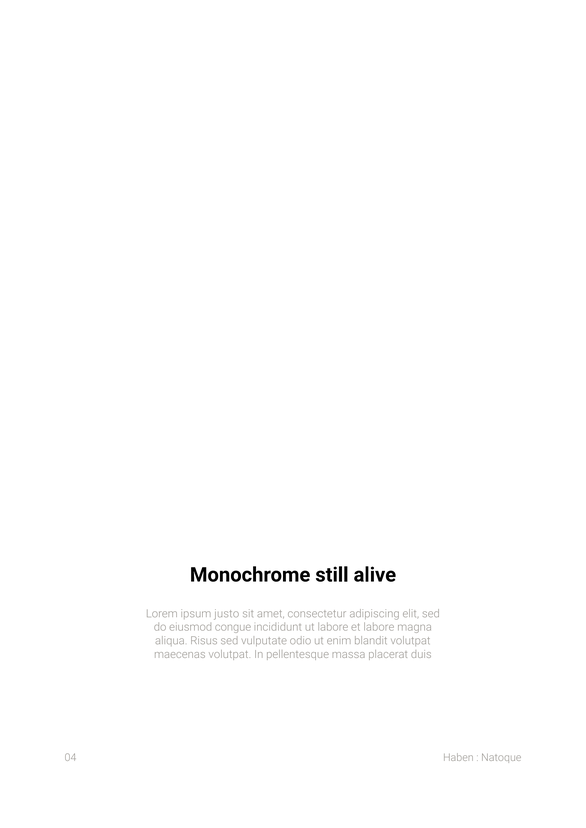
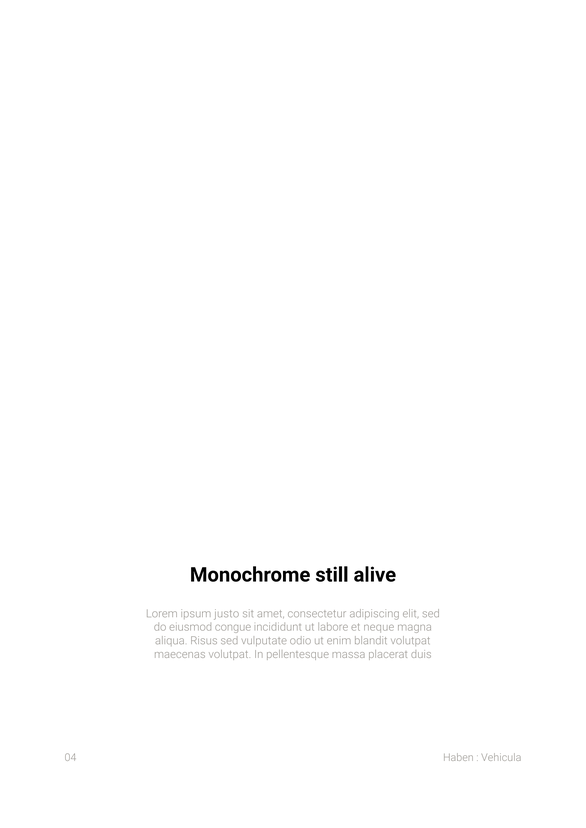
et labore: labore -> neque
Natoque: Natoque -> Vehicula
